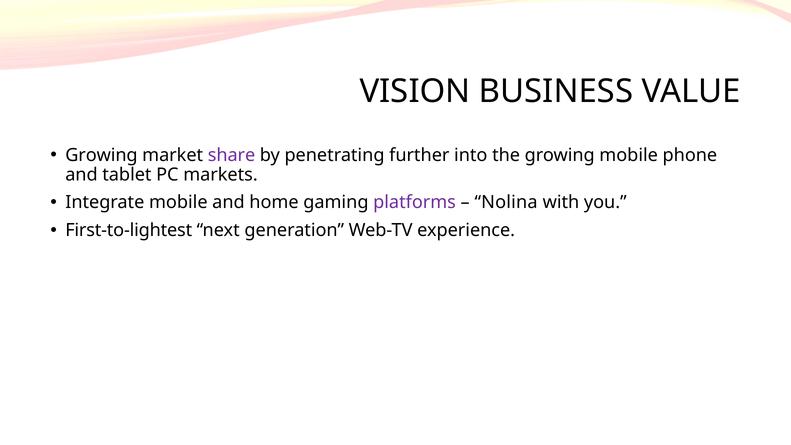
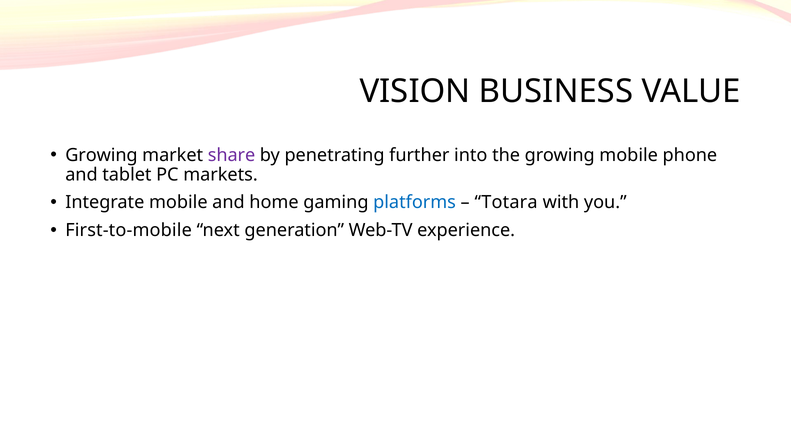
platforms colour: purple -> blue
Nolina: Nolina -> Totara
First-to-lightest: First-to-lightest -> First-to-mobile
